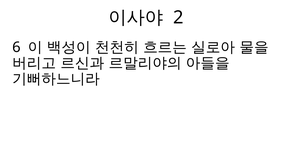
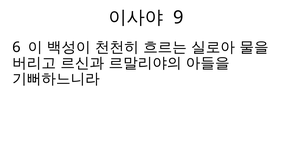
2: 2 -> 9
